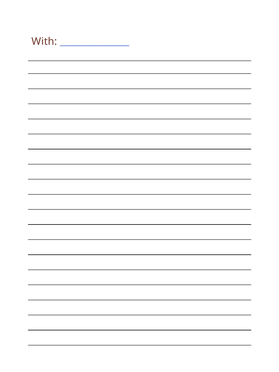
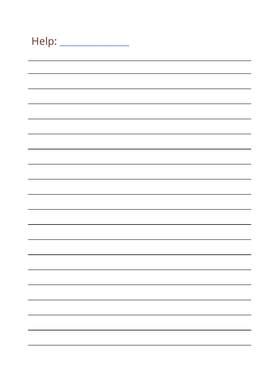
With: With -> Help
